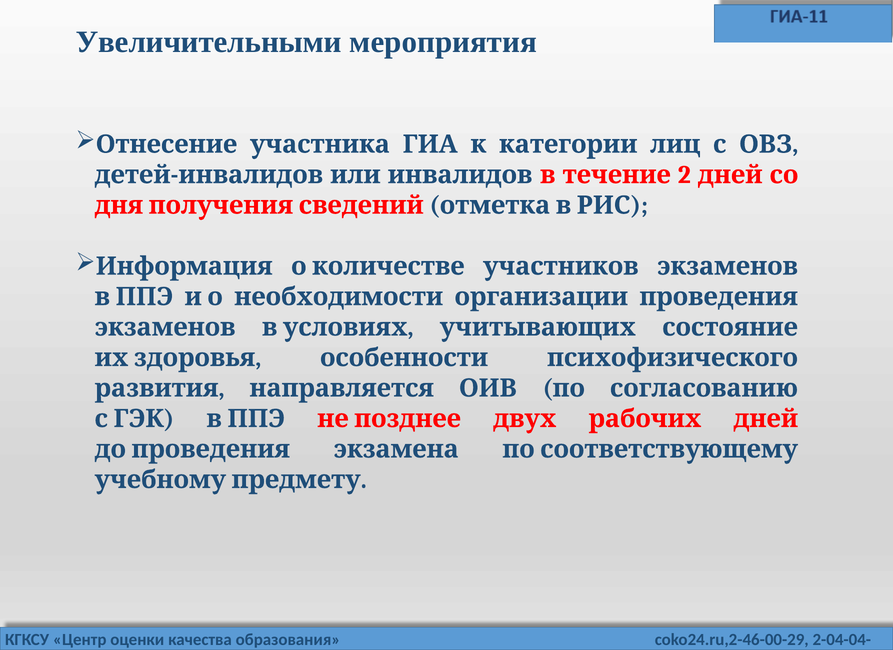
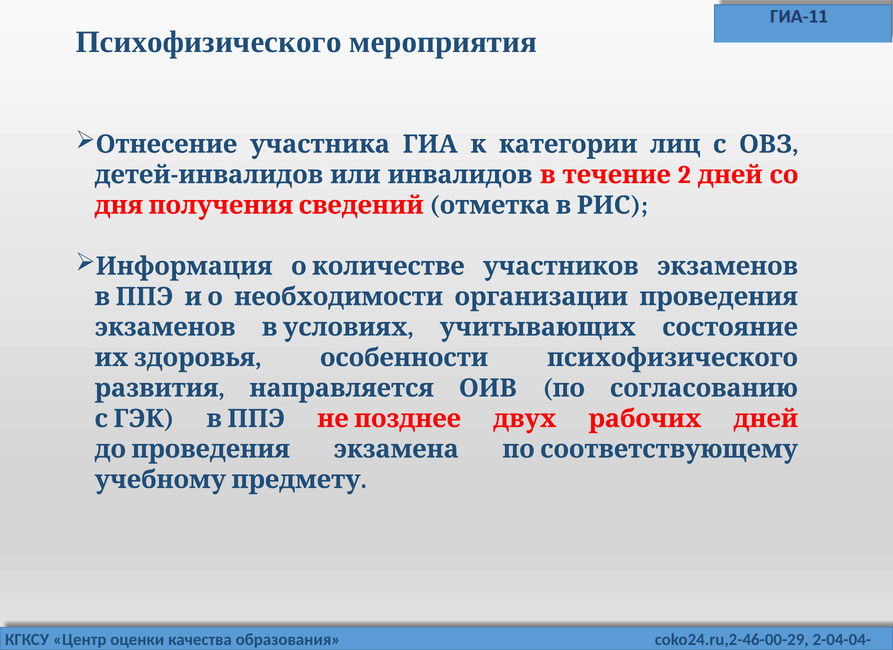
Увеличительными at (209, 42): Увеличительными -> Психофизического
